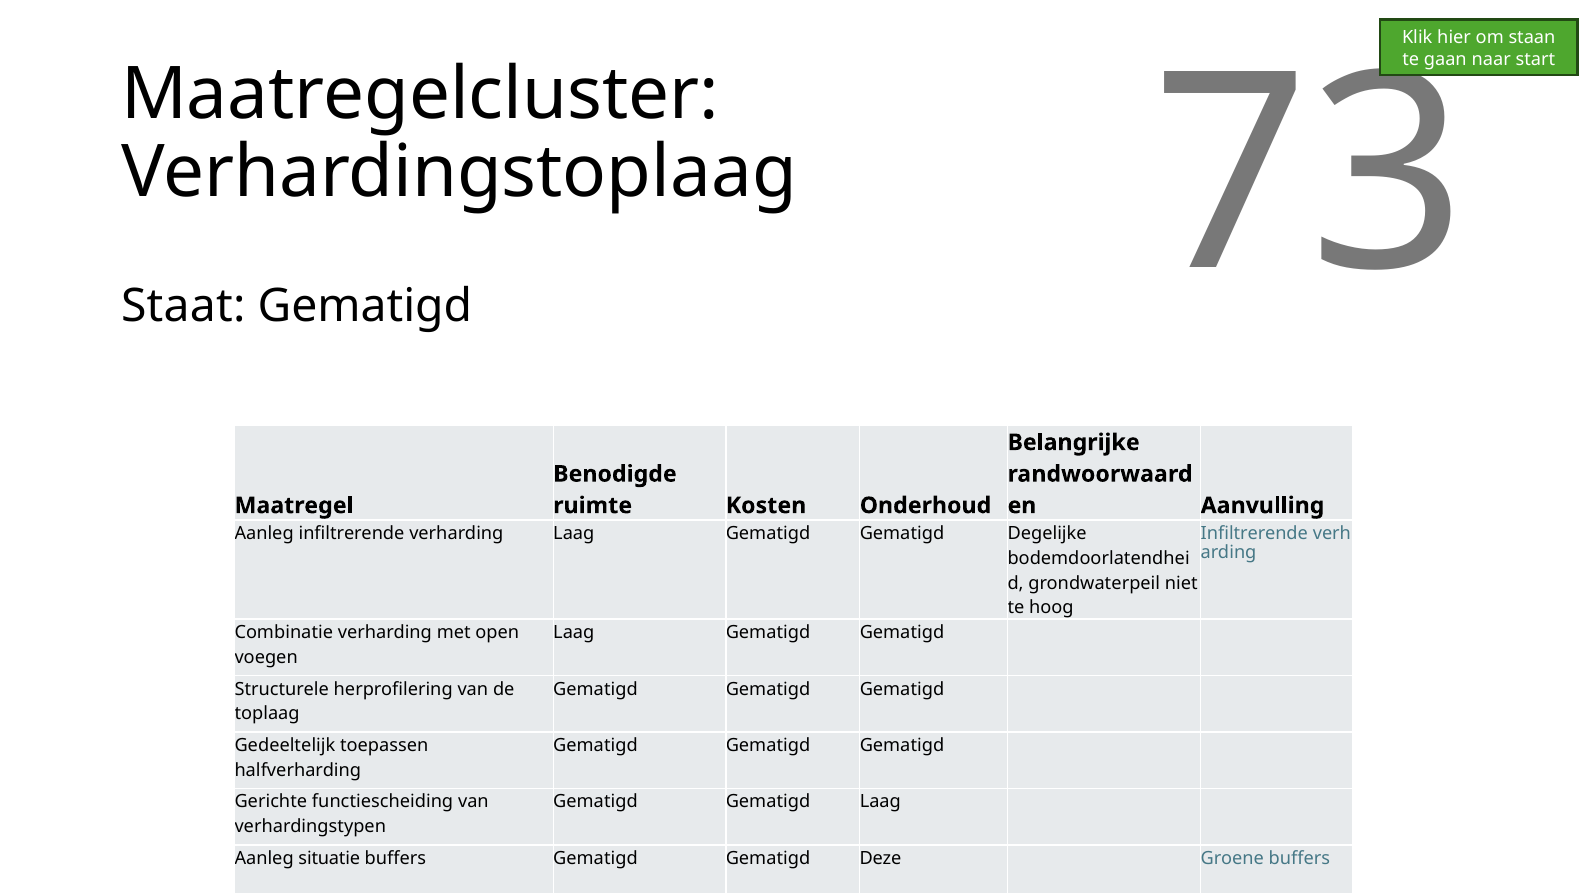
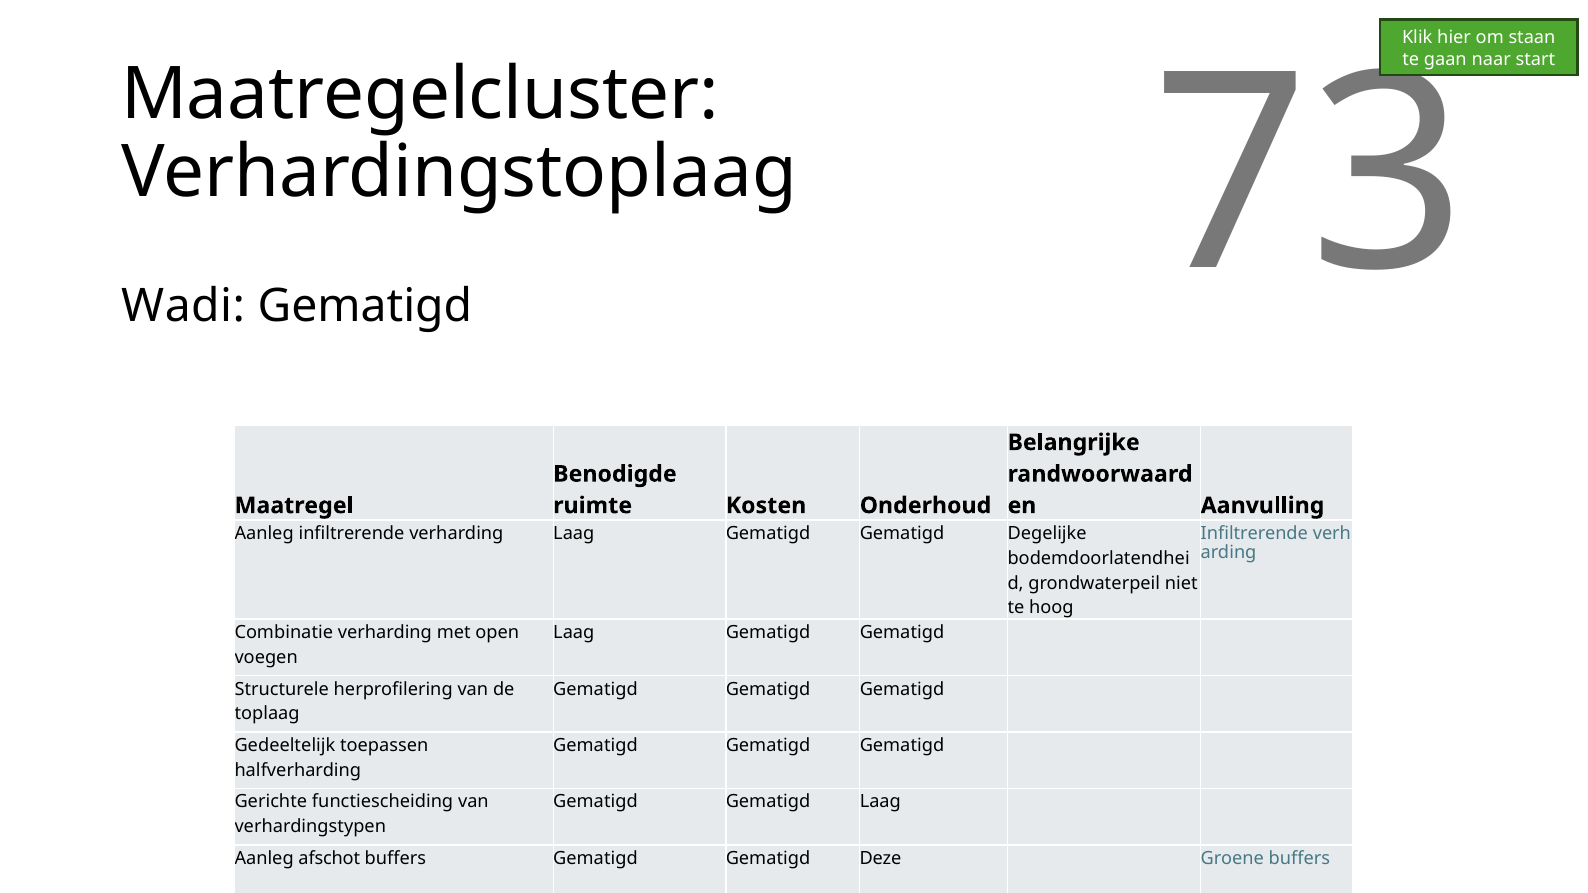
Staat: Staat -> Wadi
situatie: situatie -> afschot
